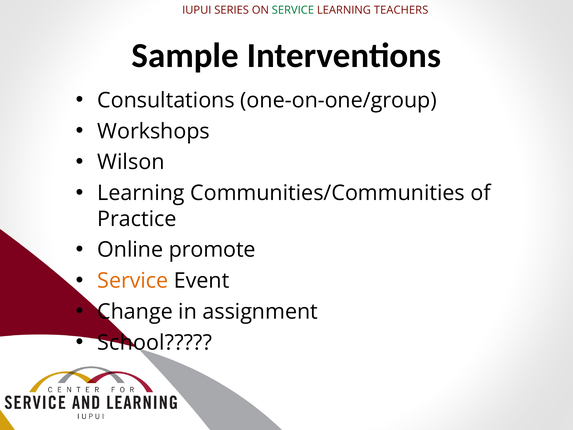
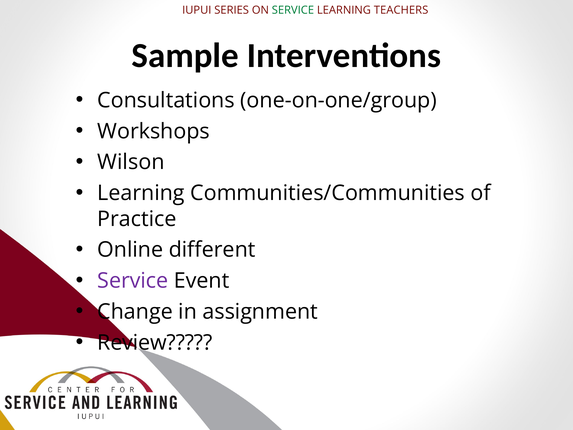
promote: promote -> different
Service at (133, 281) colour: orange -> purple
School: School -> Review
